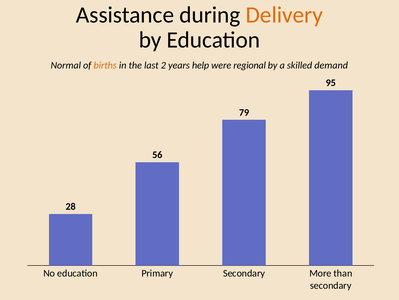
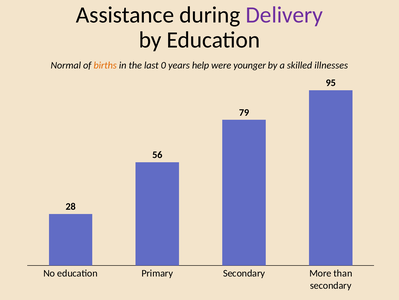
Delivery colour: orange -> purple
2: 2 -> 0
regional: regional -> younger
demand: demand -> illnesses
